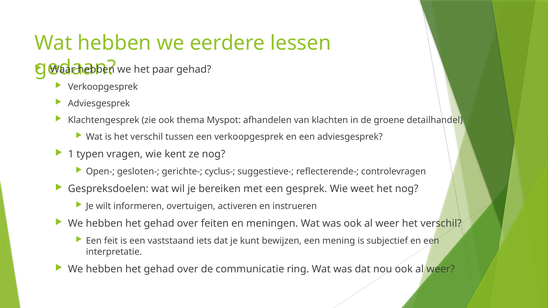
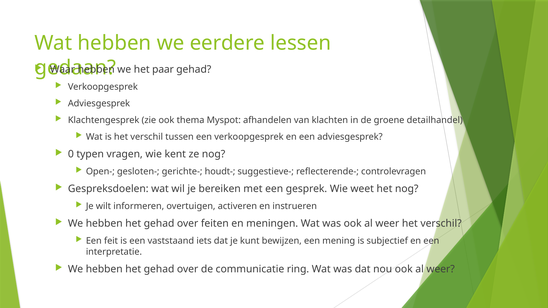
1: 1 -> 0
cyclus-: cyclus- -> houdt-
